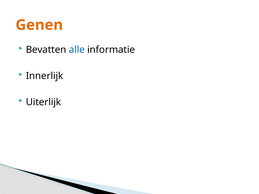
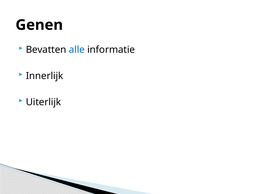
Genen colour: orange -> black
